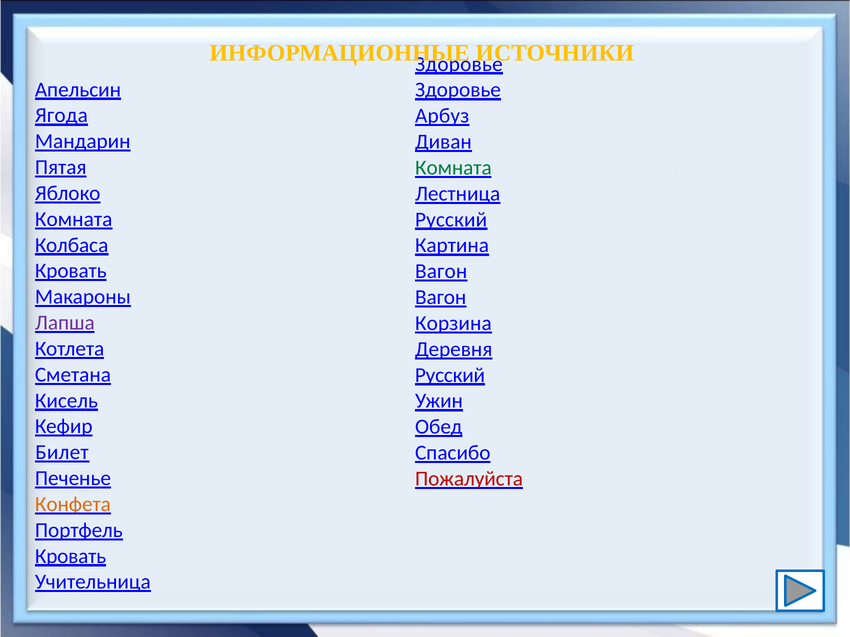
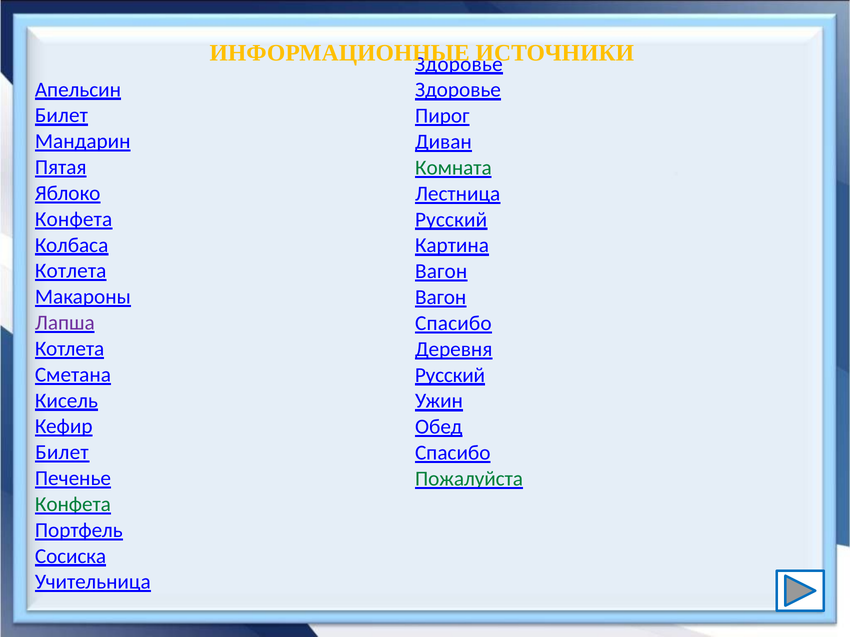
Ягода at (61, 116): Ягода -> Билет
Арбуз: Арбуз -> Пирог
Комната at (74, 219): Комната -> Конфета
Кровать at (71, 271): Кровать -> Котлета
Корзина at (453, 323): Корзина -> Спасибо
Пожалуйста colour: red -> green
Конфета at (73, 505) colour: orange -> green
Кровать at (71, 556): Кровать -> Сосиска
